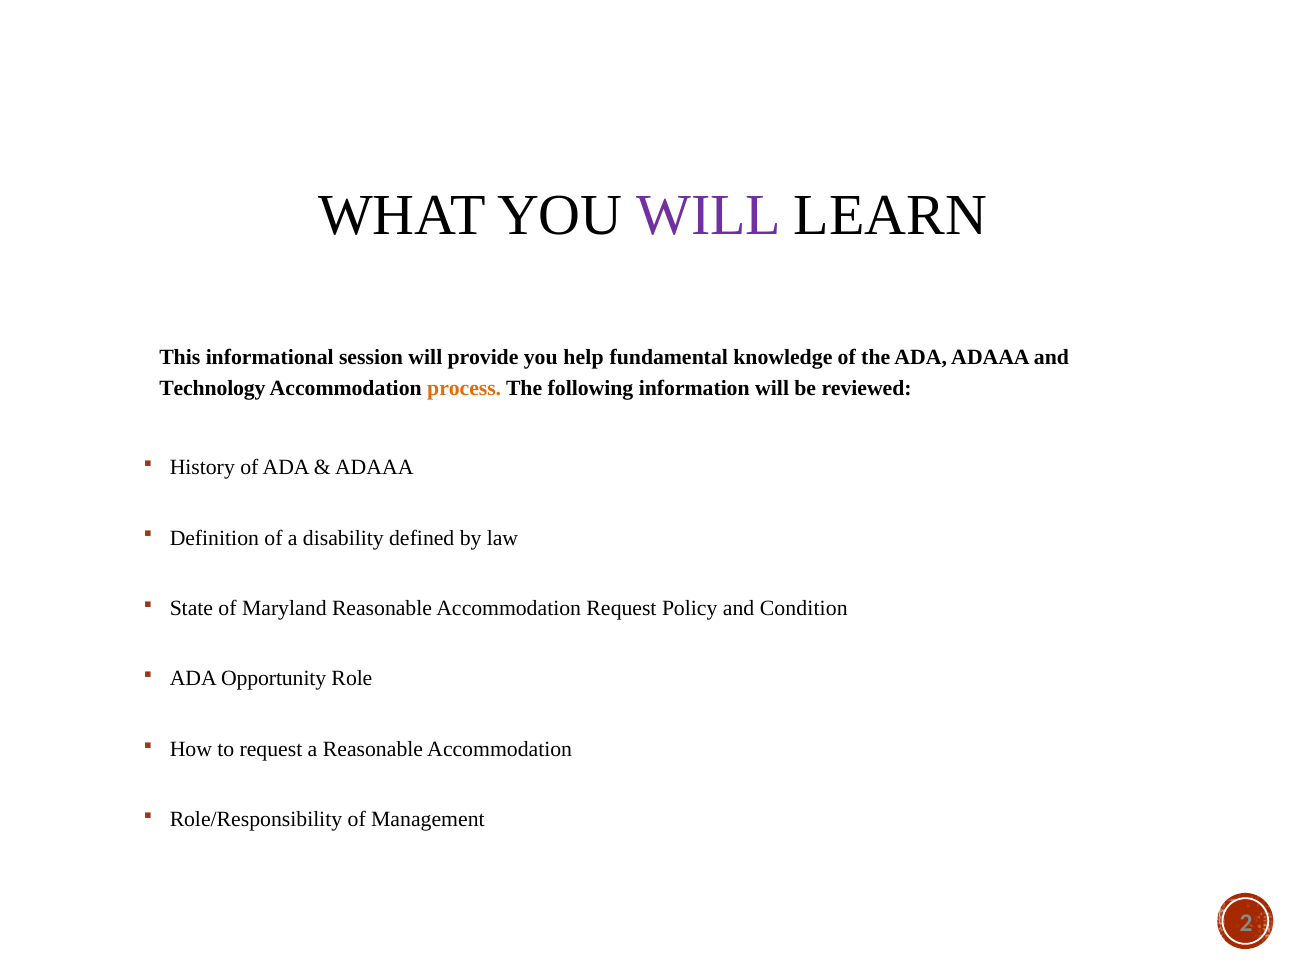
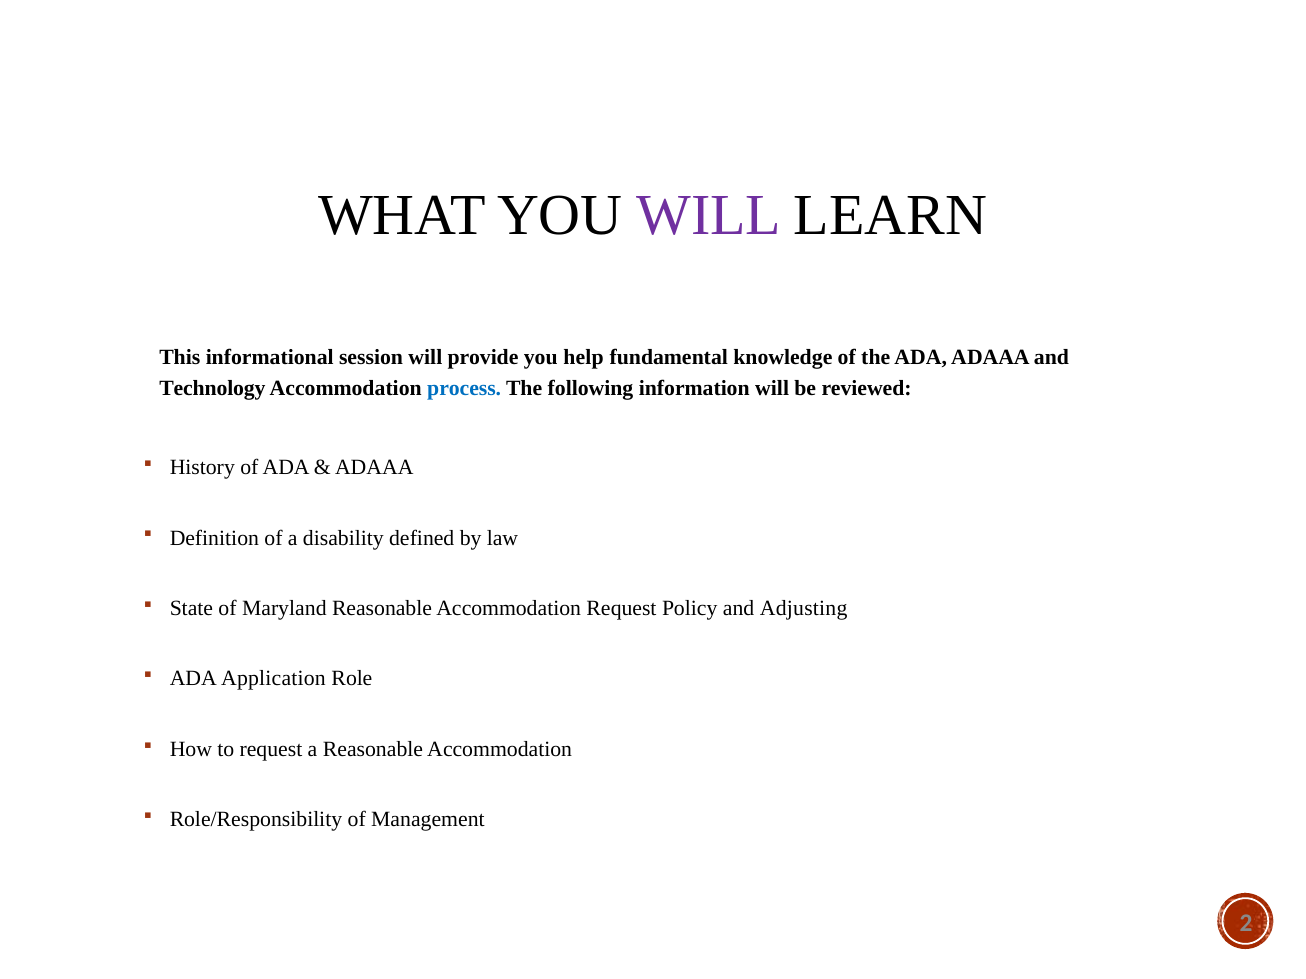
process colour: orange -> blue
Condition: Condition -> Adjusting
Opportunity: Opportunity -> Application
